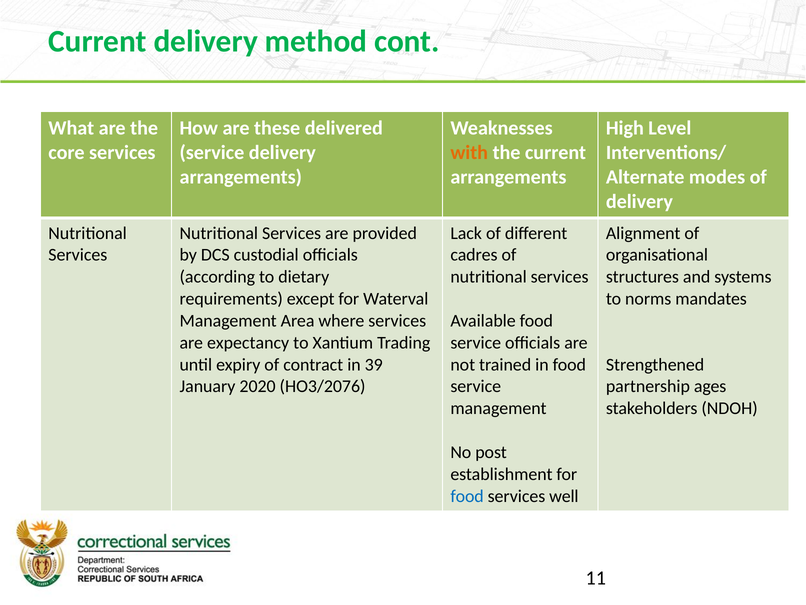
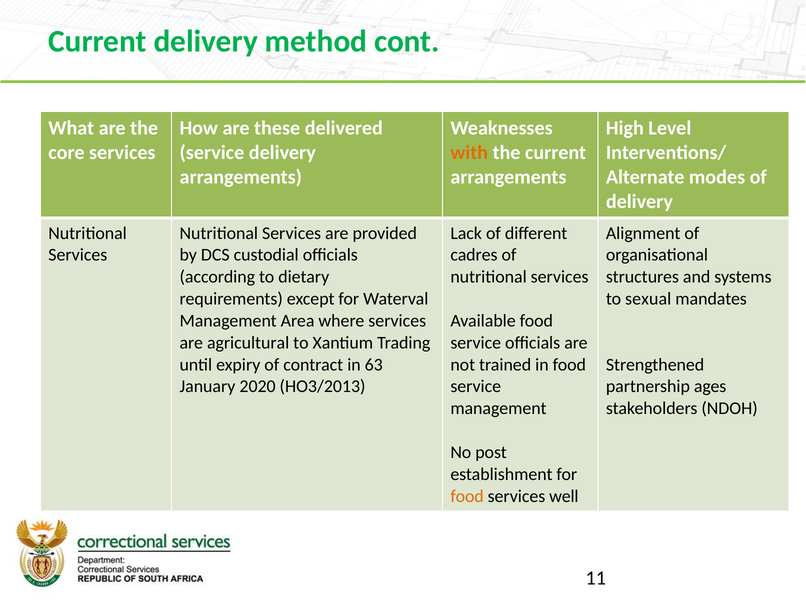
norms: norms -> sexual
expectancy: expectancy -> agricultural
39: 39 -> 63
HO3/2076: HO3/2076 -> HO3/2013
food at (467, 496) colour: blue -> orange
